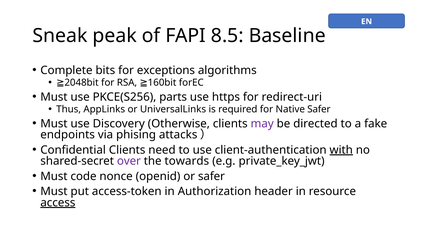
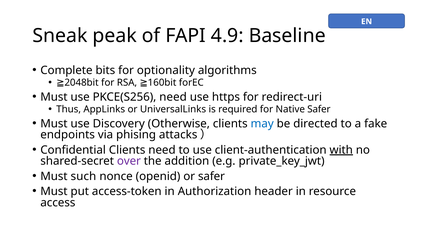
8.5: 8.5 -> 4.9
exceptions: exceptions -> optionality
PKCE(S256 parts: parts -> need
may colour: purple -> blue
towards: towards -> addition
code: code -> such
access underline: present -> none
